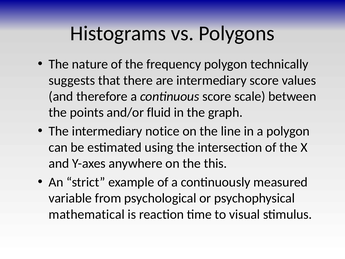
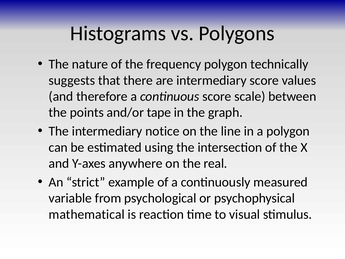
fluid: fluid -> tape
this: this -> real
